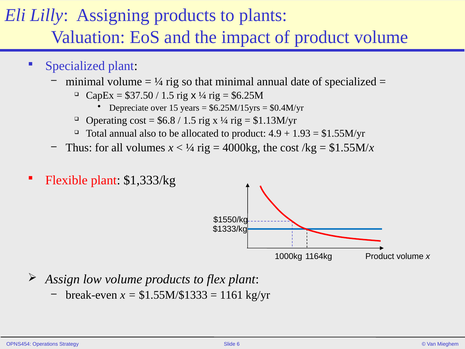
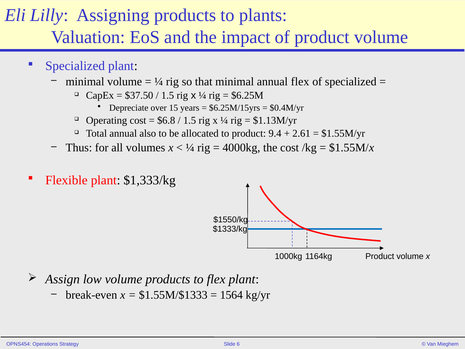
annual date: date -> flex
4.9: 4.9 -> 9.4
1.93: 1.93 -> 2.61
1161: 1161 -> 1564
